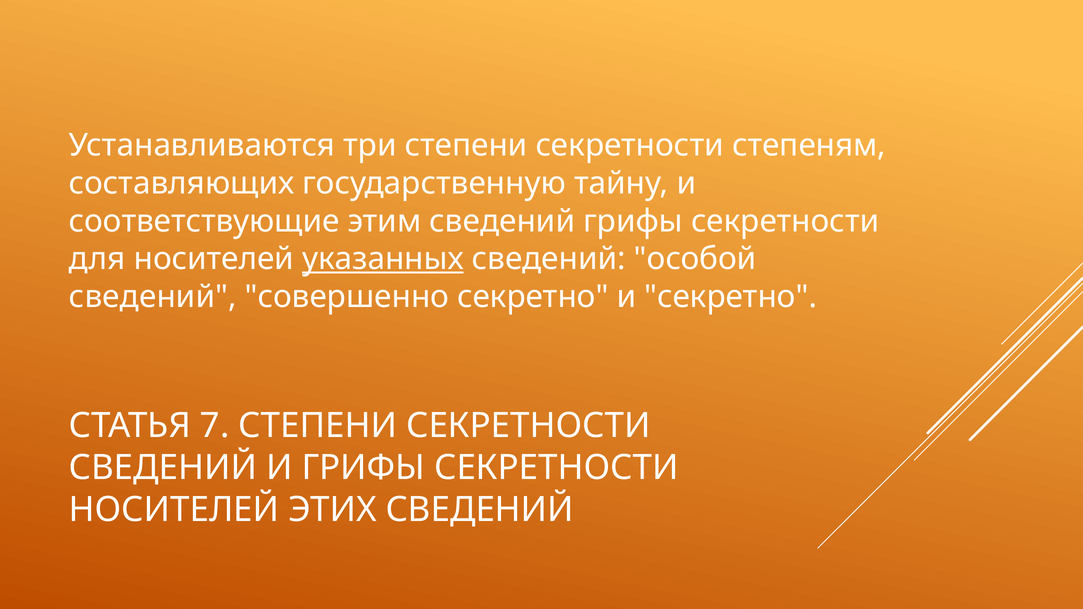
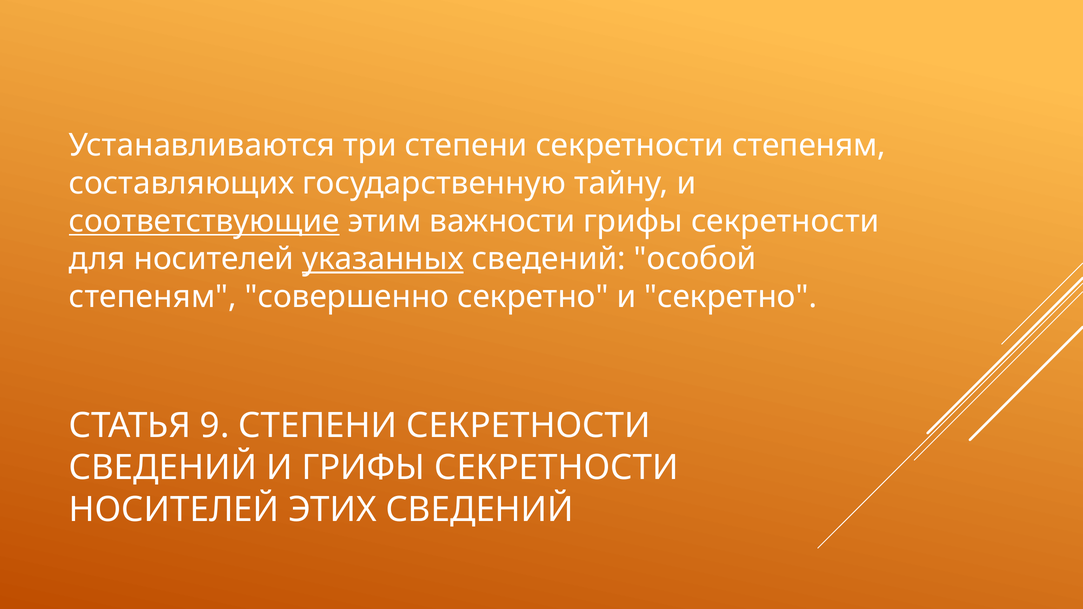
соответствующие underline: none -> present
этим сведений: сведений -> важности
сведений at (153, 297): сведений -> степеням
7: 7 -> 9
